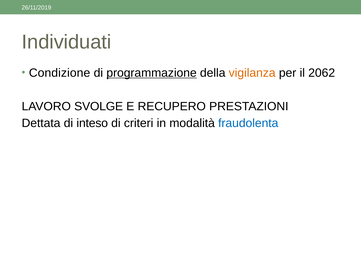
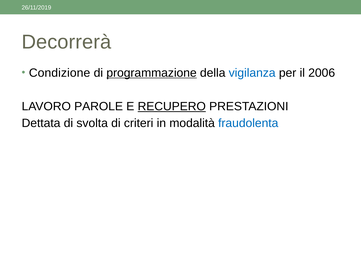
Individuati: Individuati -> Decorrerà
vigilanza colour: orange -> blue
2062: 2062 -> 2006
SVOLGE: SVOLGE -> PAROLE
RECUPERO underline: none -> present
inteso: inteso -> svolta
